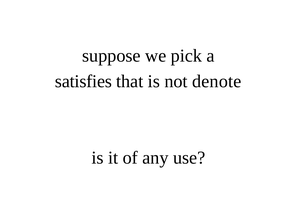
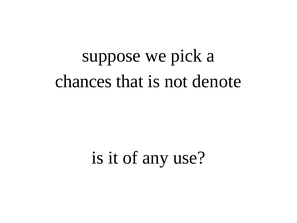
satisfies: satisfies -> chances
